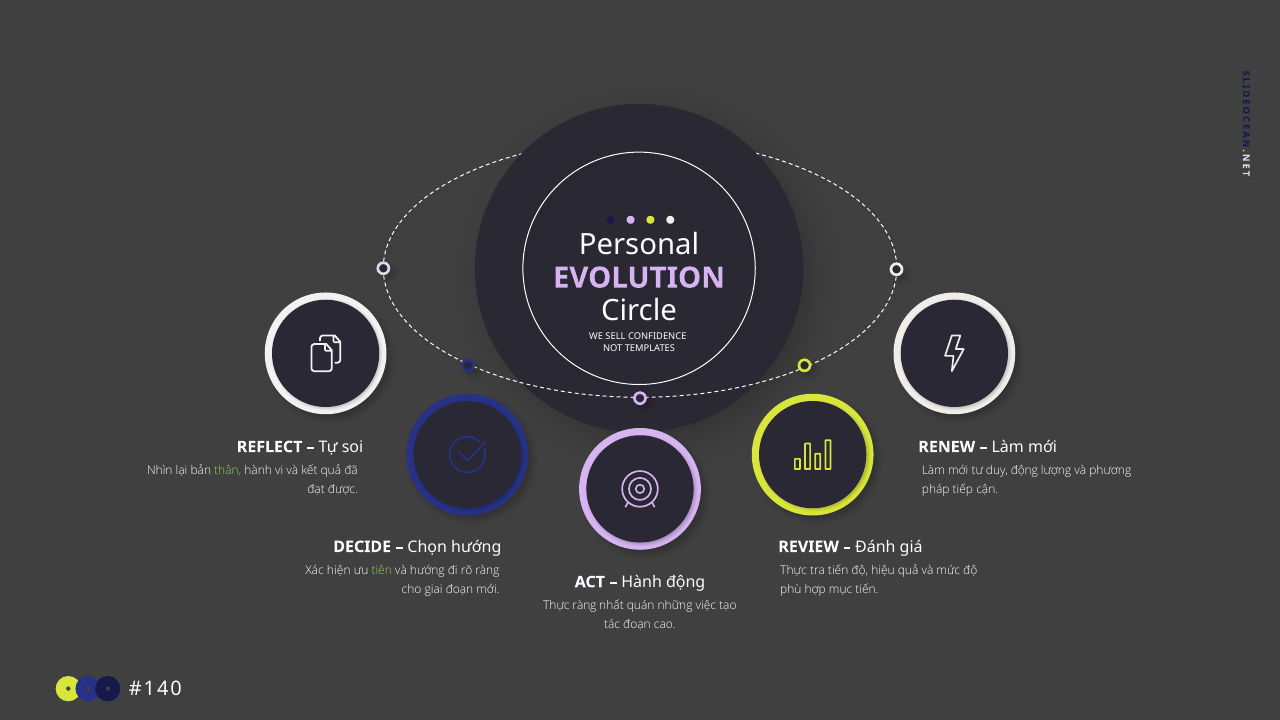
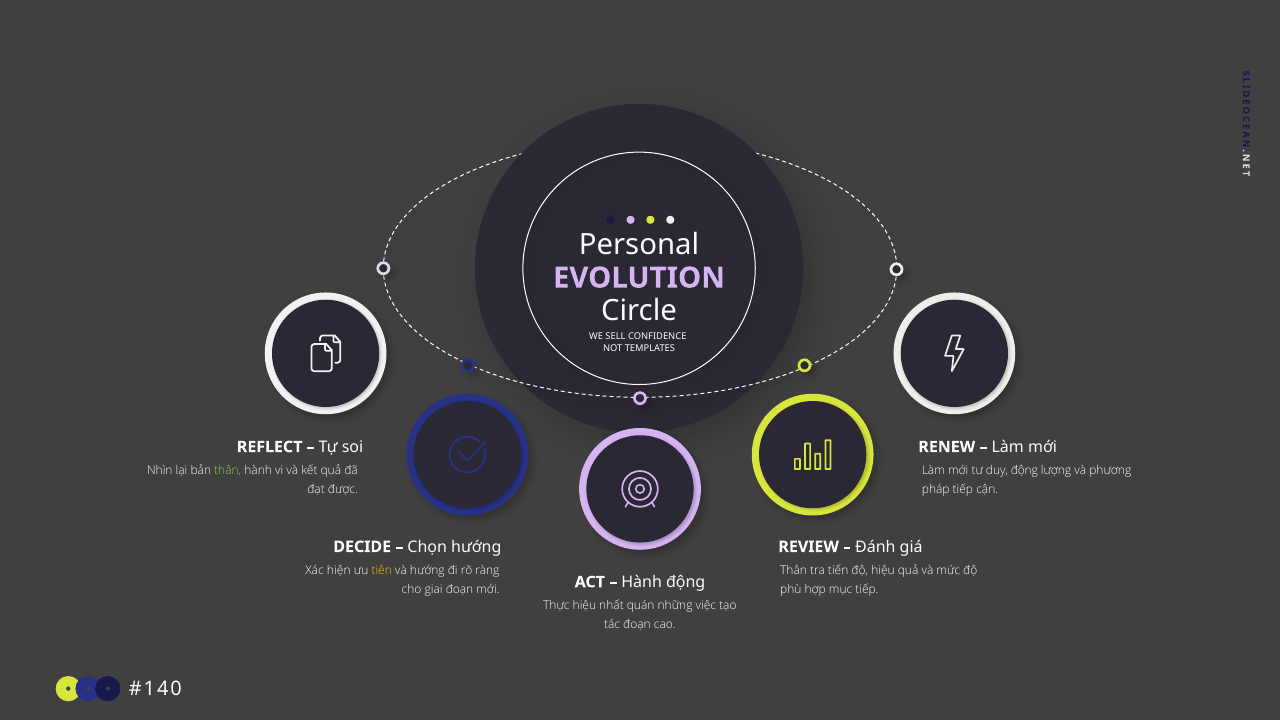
tiên colour: light green -> yellow
Thực at (794, 571): Thực -> Thân
mục tiến: tiến -> tiếp
Thực ràng: ràng -> hiệu
